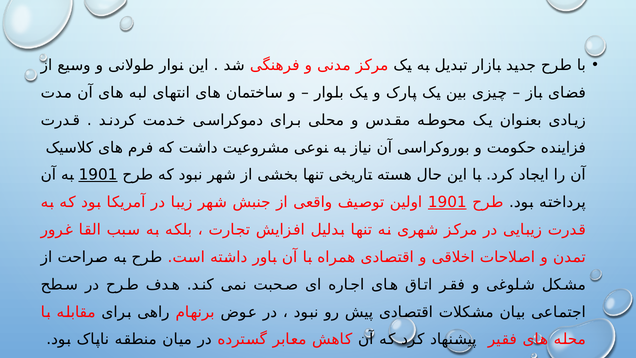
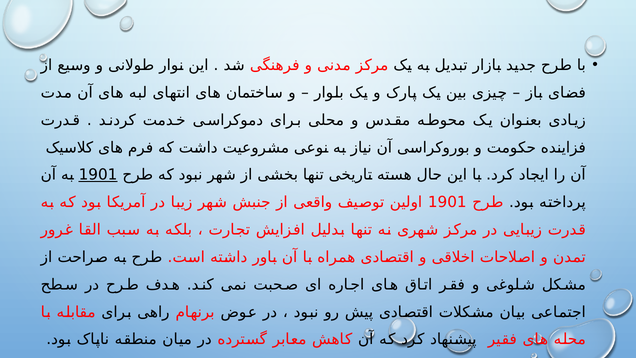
1901 at (447, 202) underline: present -> none
